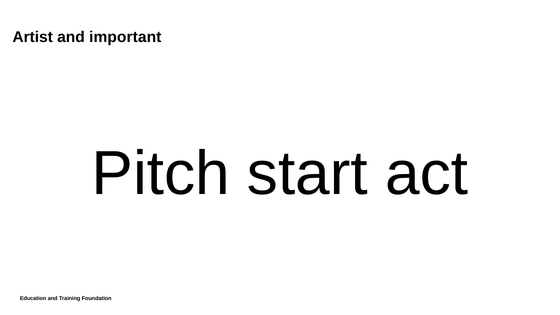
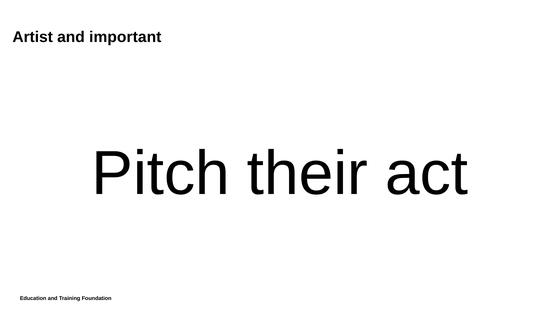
start: start -> their
